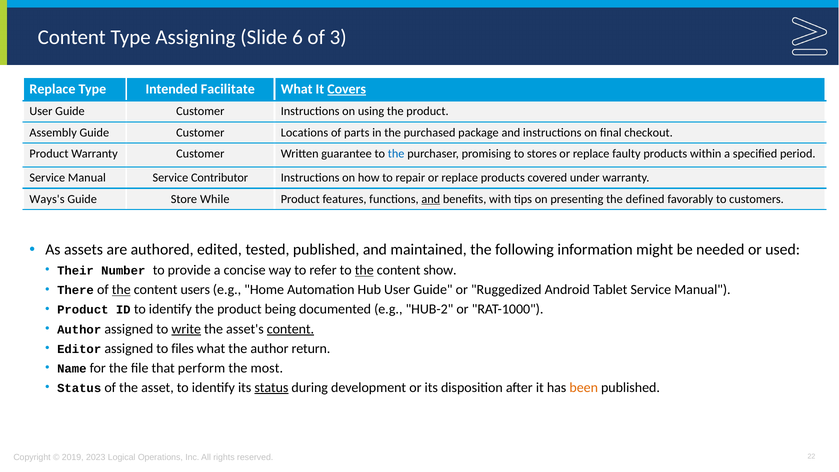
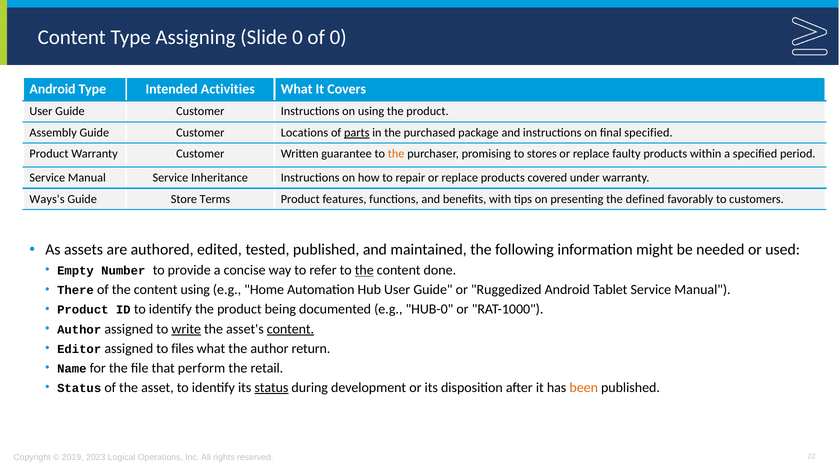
Slide 6: 6 -> 0
of 3: 3 -> 0
Replace at (52, 89): Replace -> Android
Facilitate: Facilitate -> Activities
Covers underline: present -> none
parts underline: none -> present
final checkout: checkout -> specified
the at (396, 154) colour: blue -> orange
Contributor: Contributor -> Inheritance
While: While -> Terms
and at (431, 199) underline: present -> none
Their: Their -> Empty
show: show -> done
the at (121, 290) underline: present -> none
content users: users -> using
HUB-2: HUB-2 -> HUB-0
most: most -> retail
